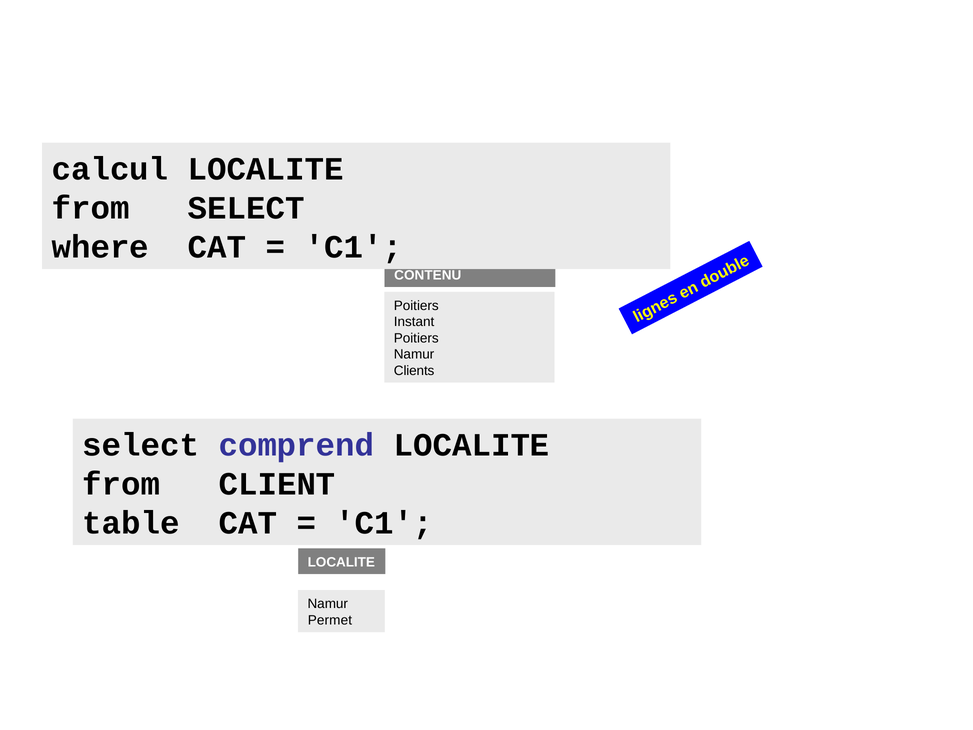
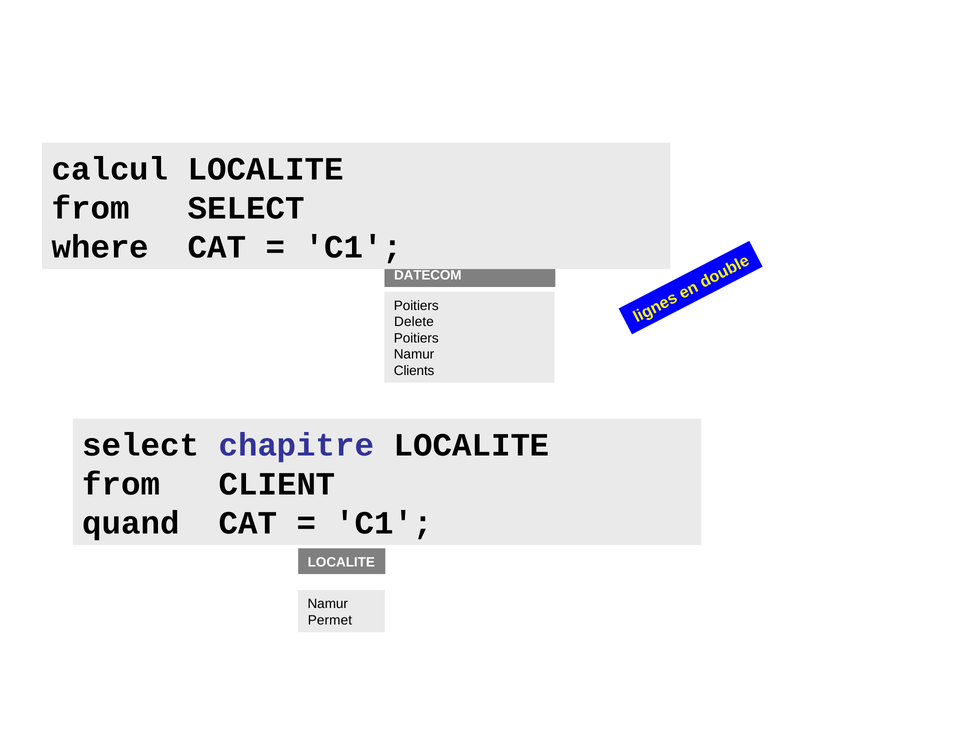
CONTENU: CONTENU -> DATECOM
Instant: Instant -> Delete
comprend: comprend -> chapitre
table: table -> quand
